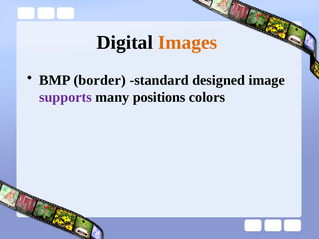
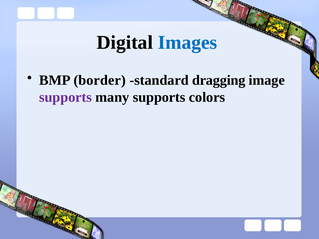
Images colour: orange -> blue
designed: designed -> dragging
many positions: positions -> supports
